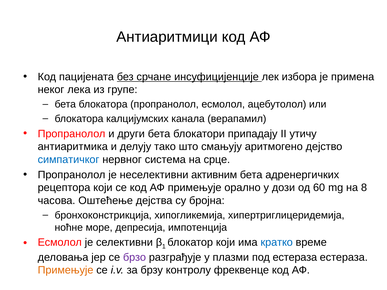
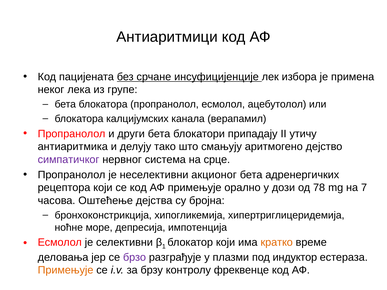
симпатичког colour: blue -> purple
активним: активним -> акционог
60: 60 -> 78
8: 8 -> 7
кратко colour: blue -> orange
под естераза: естераза -> индуктор
